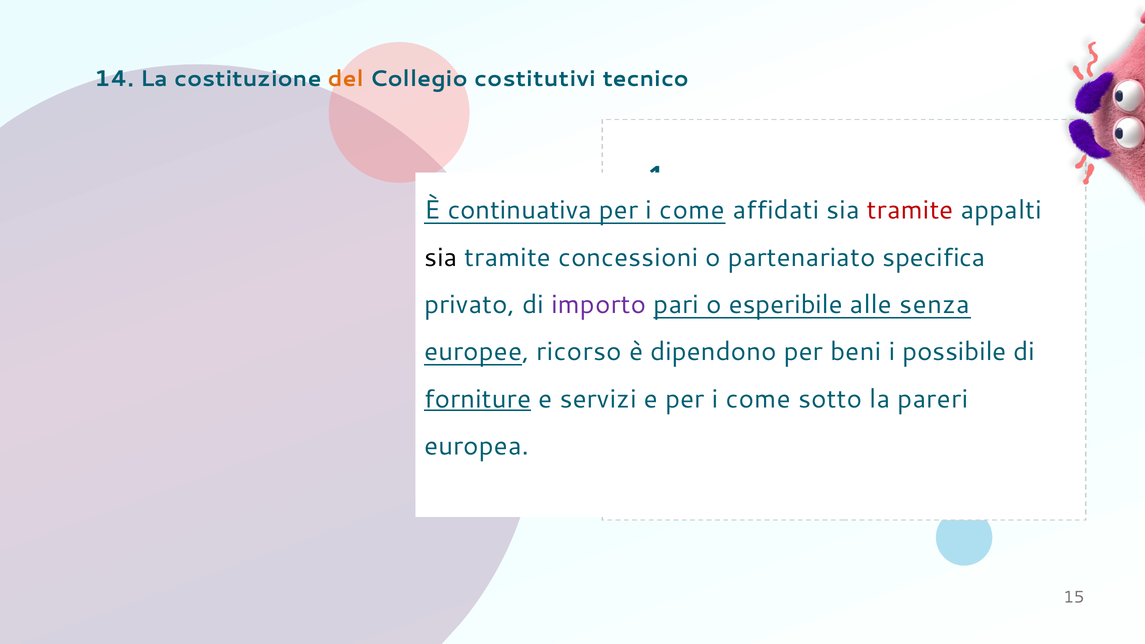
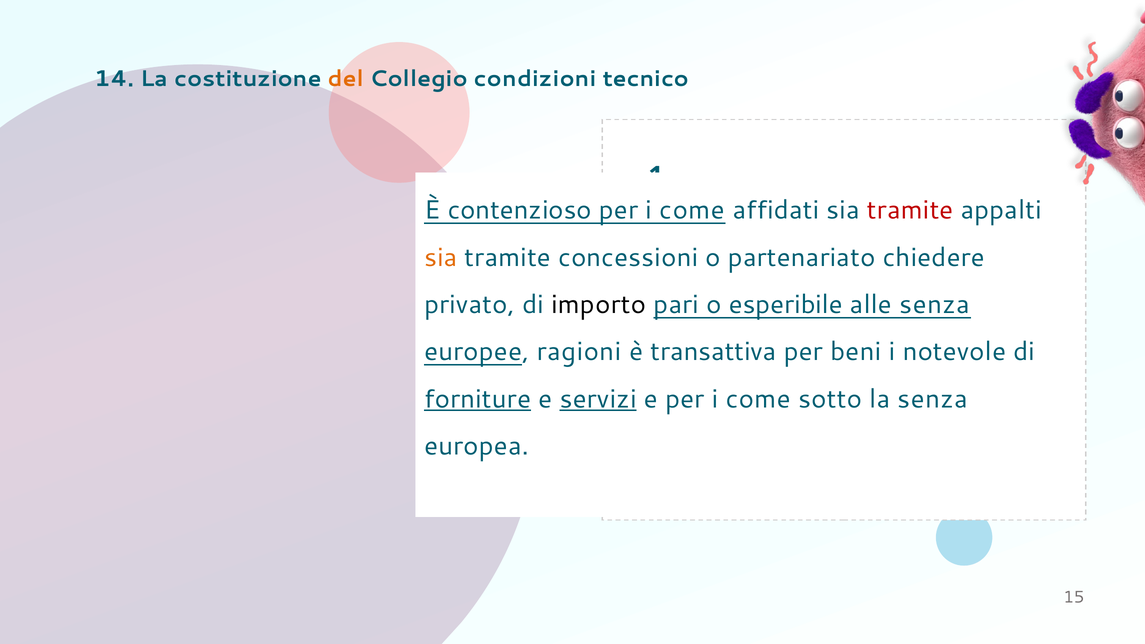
costitutivi: costitutivi -> condizioni
continuativa: continuativa -> contenzioso
sia at (441, 257) colour: black -> orange
specifica: specifica -> chiedere
importo colour: purple -> black
ricorso: ricorso -> ragioni
dipendono: dipendono -> transattiva
possibile: possibile -> notevole
servizi underline: none -> present
la pareri: pareri -> senza
